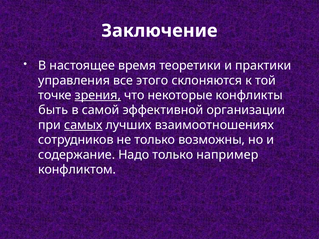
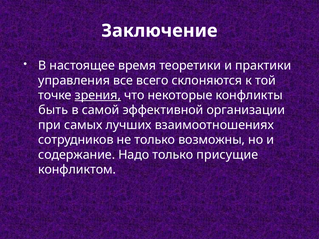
этого: этого -> всего
самых underline: present -> none
например: например -> присущие
